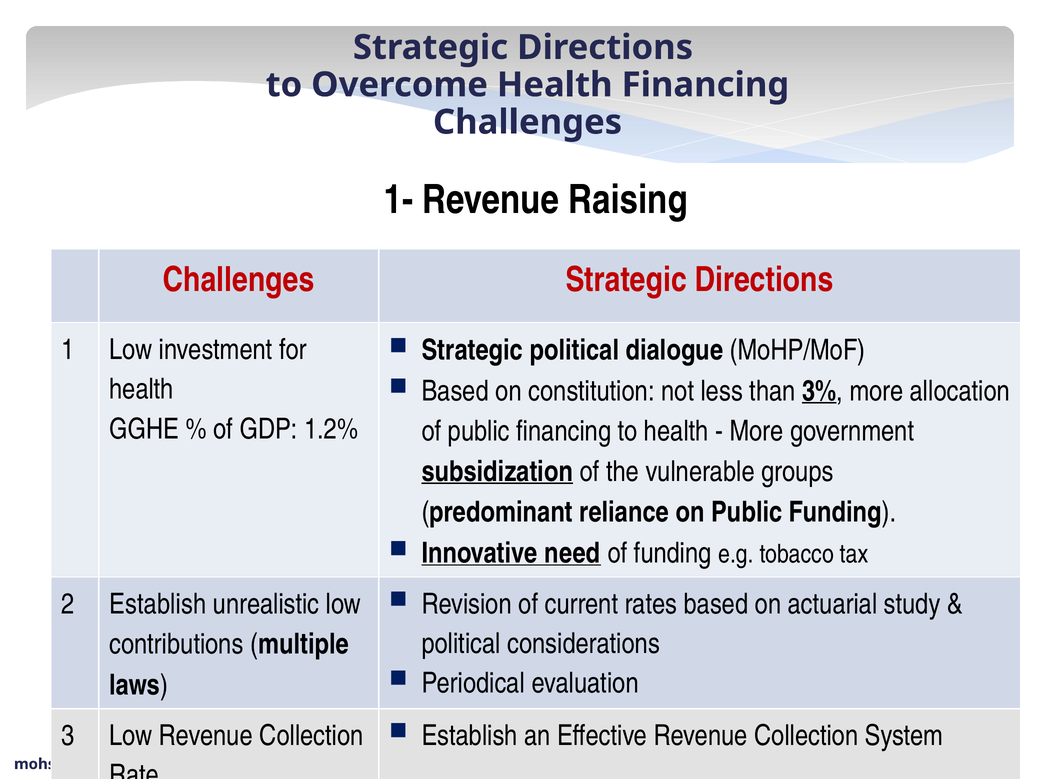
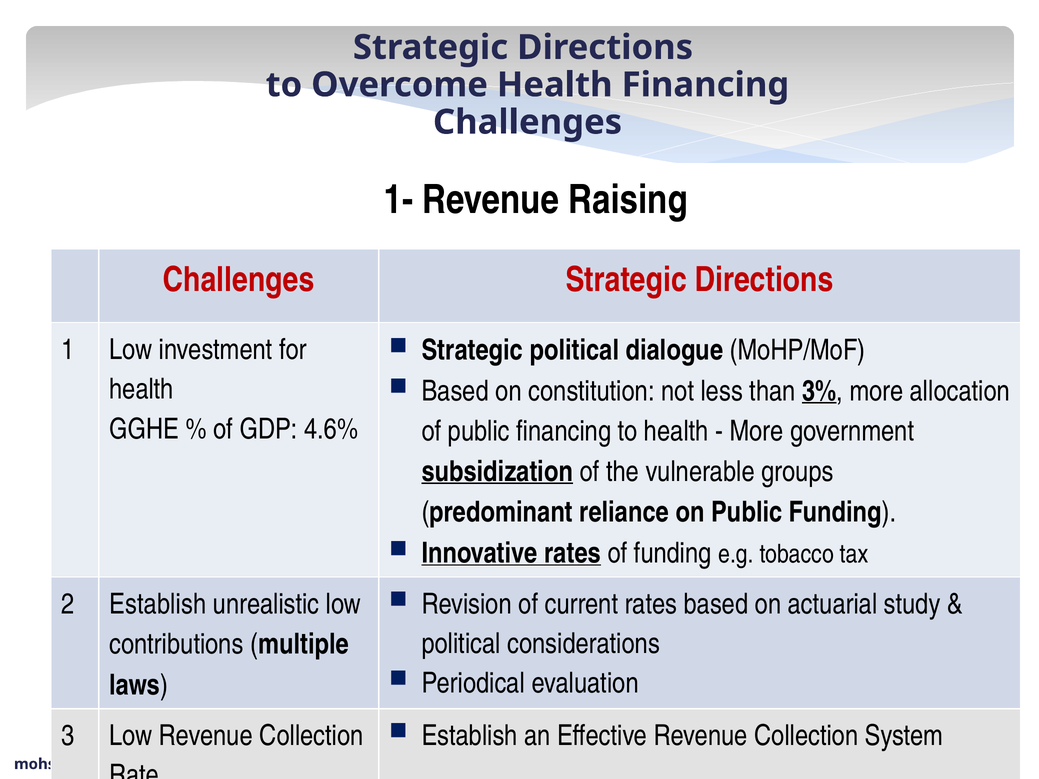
1.2%: 1.2% -> 4.6%
Innovative need: need -> rates
